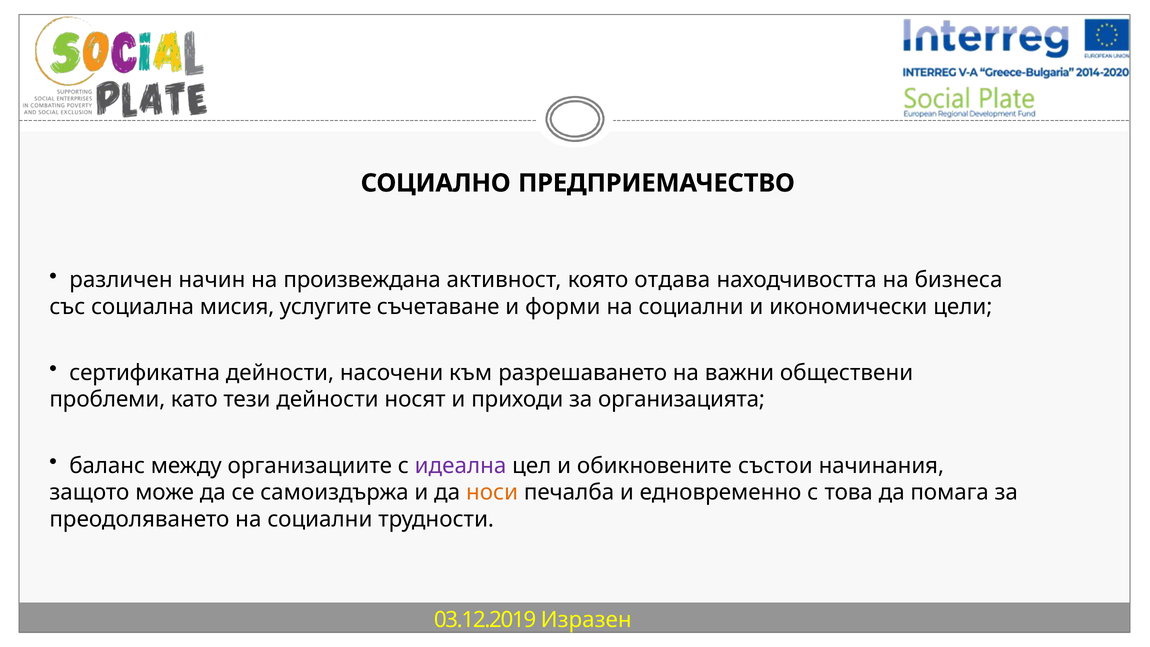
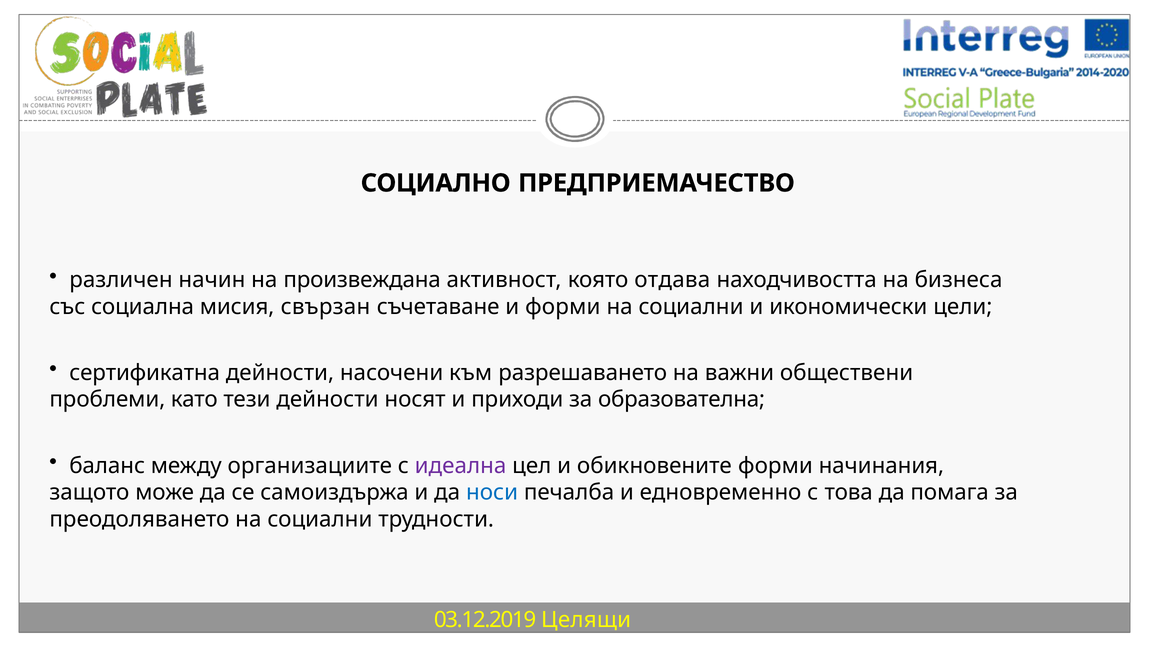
услугите: услугите -> свързан
организацията: организацията -> образователна
обикновените състои: състои -> форми
носи colour: orange -> blue
Изразен: Изразен -> Целящи
